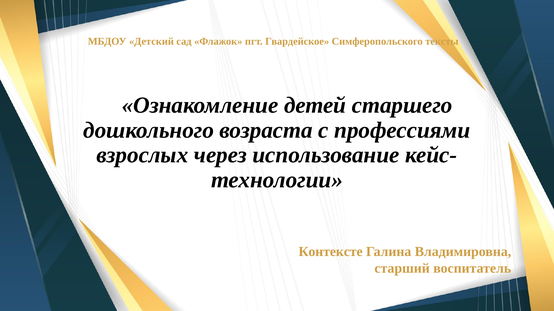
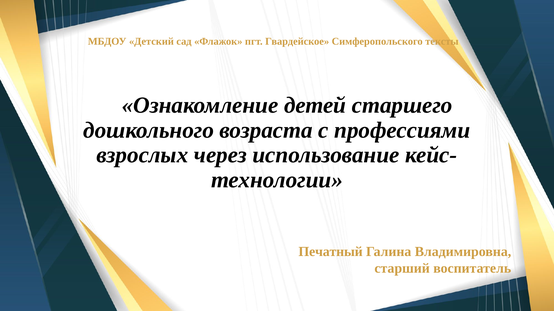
Контексте: Контексте -> Печатный
